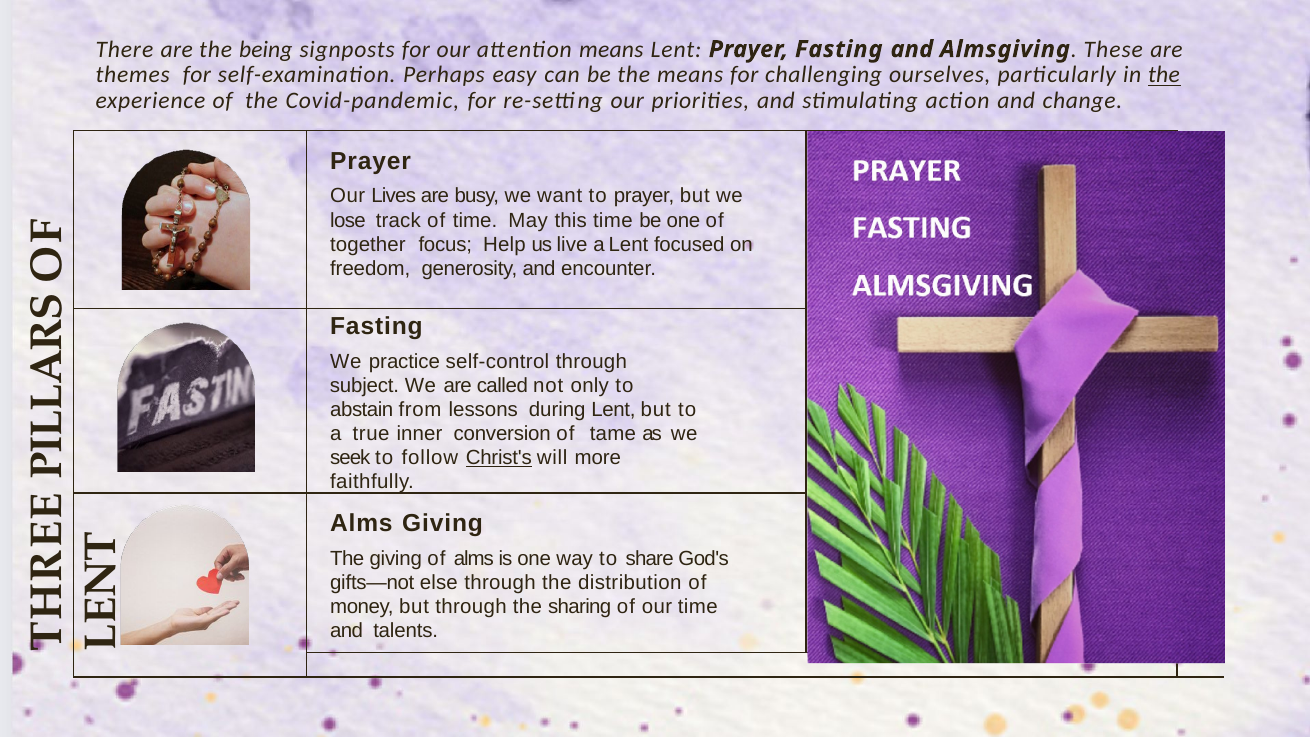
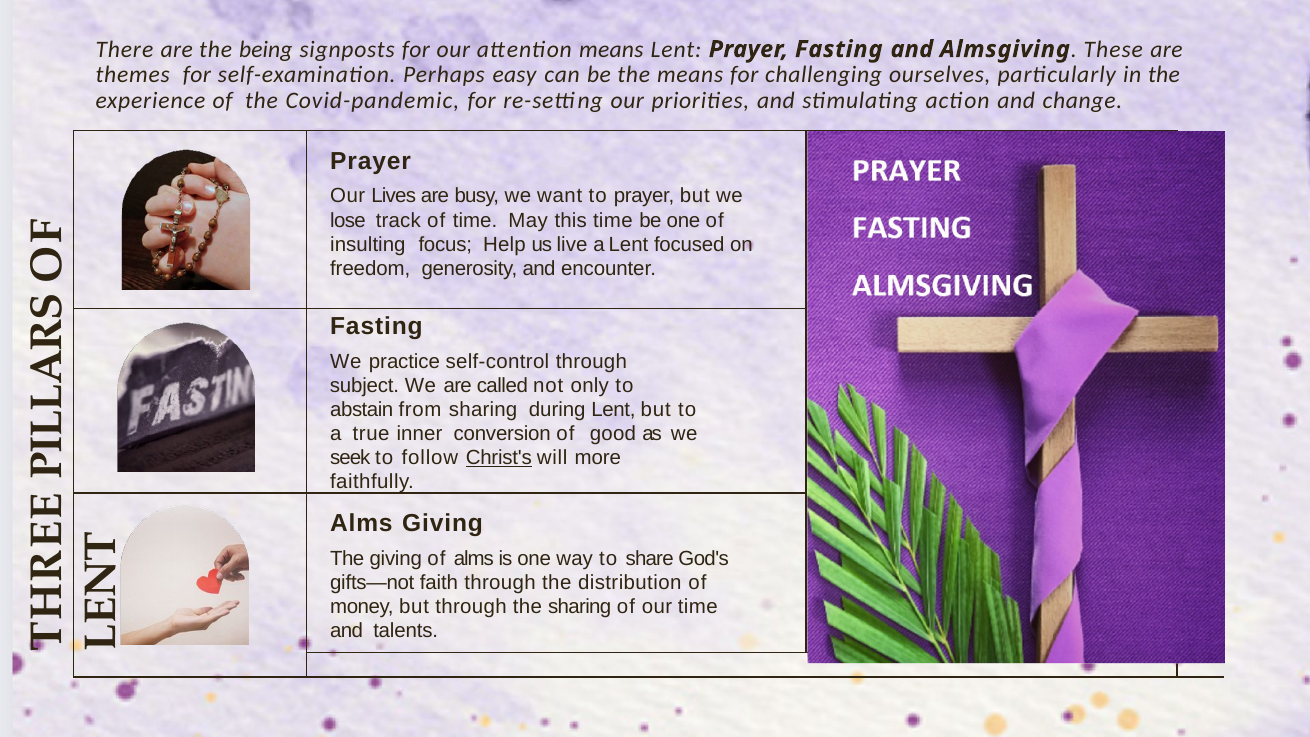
the at (1164, 75) underline: present -> none
together: together -> insulting
from lessons: lessons -> sharing
tame: tame -> good
else: else -> faith
